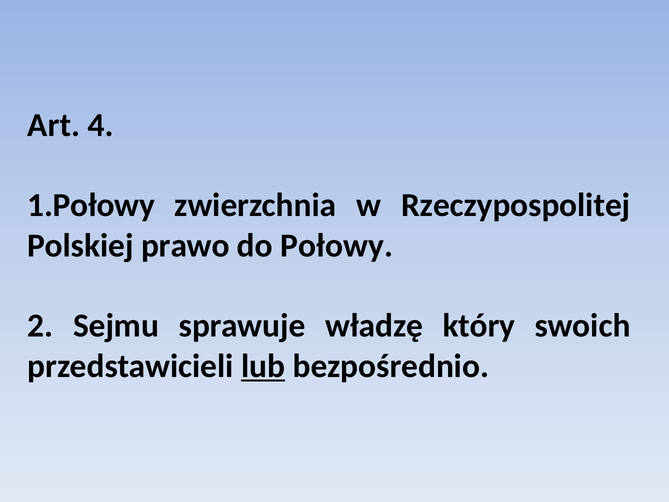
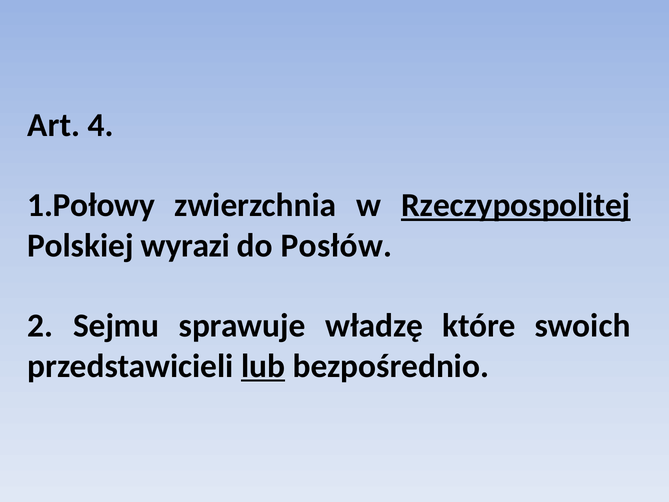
Rzeczypospolitej underline: none -> present
prawo: prawo -> wyrazi
Połowy: Połowy -> Posłów
który: który -> które
